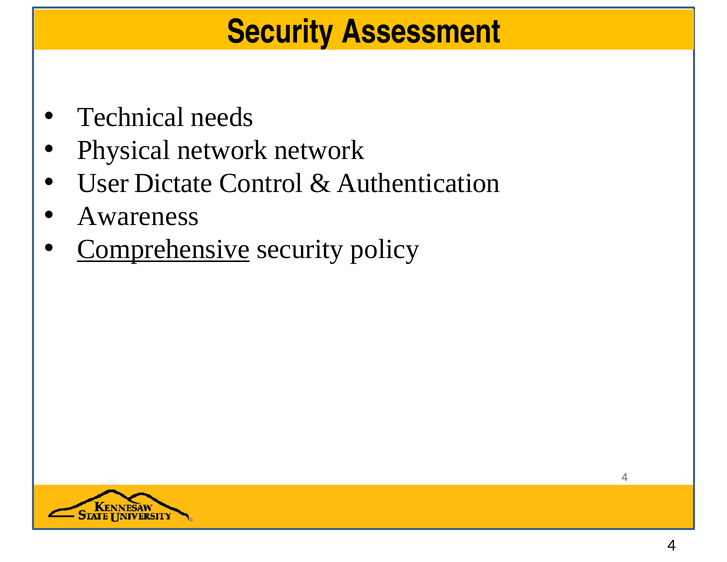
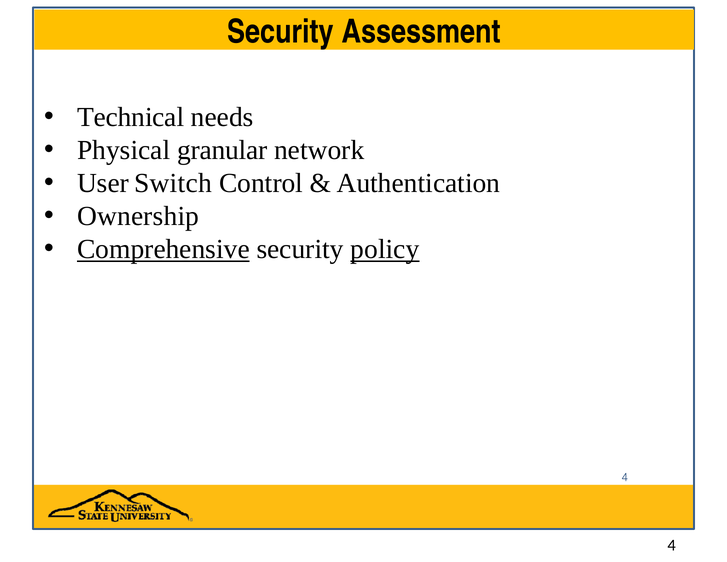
Physical network: network -> granular
Dictate: Dictate -> Switch
Awareness: Awareness -> Ownership
policy underline: none -> present
